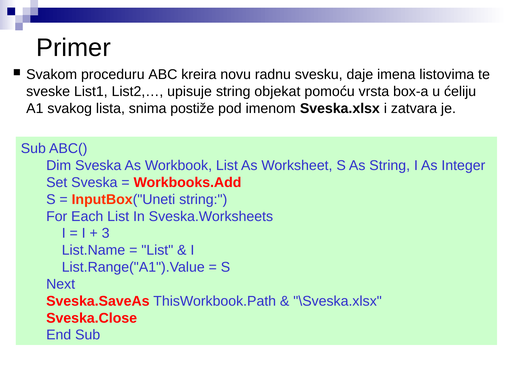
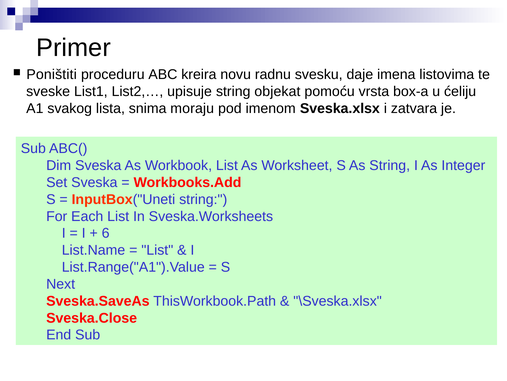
Svakom: Svakom -> Poništiti
postiže: postiže -> moraju
3: 3 -> 6
